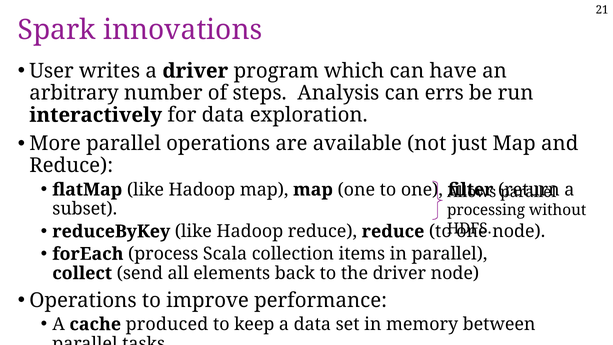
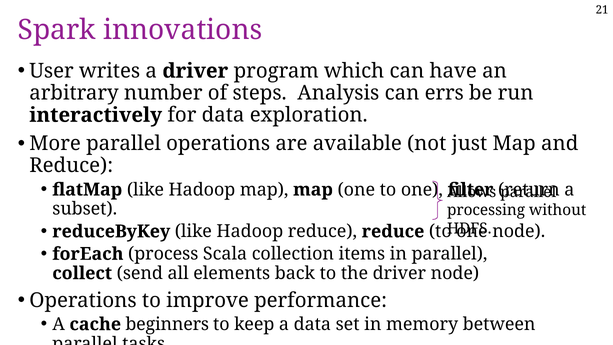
produced: produced -> beginners
